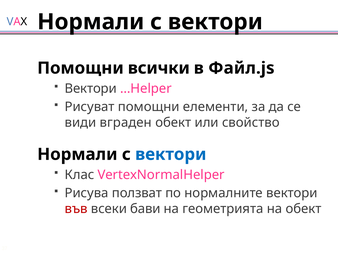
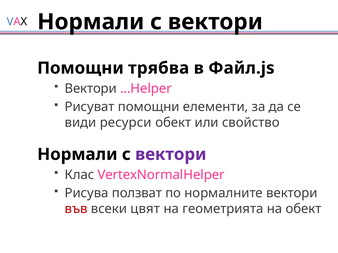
всички: всички -> трябва
вграден: вграден -> ресурси
вектори at (171, 155) colour: blue -> purple
бави: бави -> цвят
